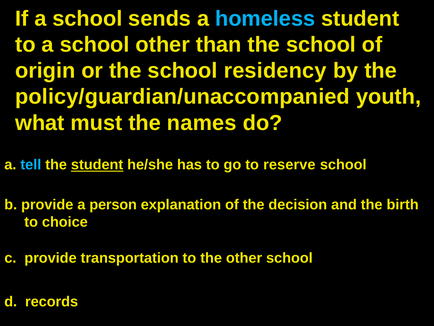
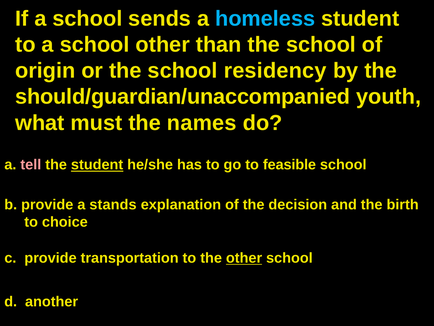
policy/guardian/unaccompanied: policy/guardian/unaccompanied -> should/guardian/unaccompanied
tell colour: light blue -> pink
reserve: reserve -> feasible
person: person -> stands
other at (244, 258) underline: none -> present
records: records -> another
